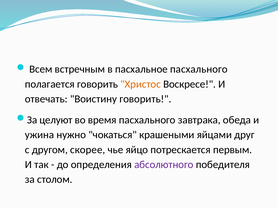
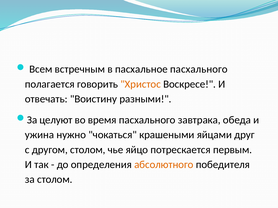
Воистину говорить: говорить -> разными
другом скорее: скорее -> столом
абсолютного colour: purple -> orange
